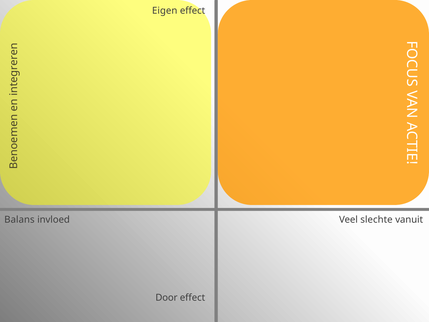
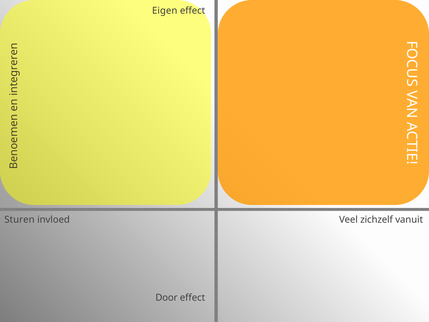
Balans: Balans -> Sturen
slechte: slechte -> zichzelf
